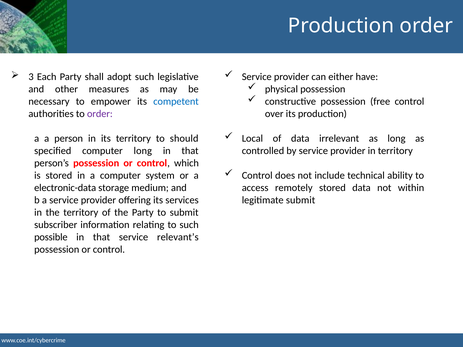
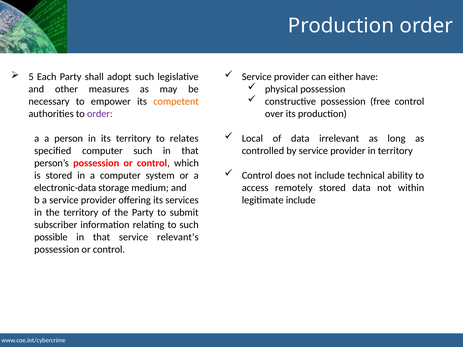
3: 3 -> 5
competent colour: blue -> orange
should: should -> relates
computer long: long -> such
legitimate submit: submit -> include
